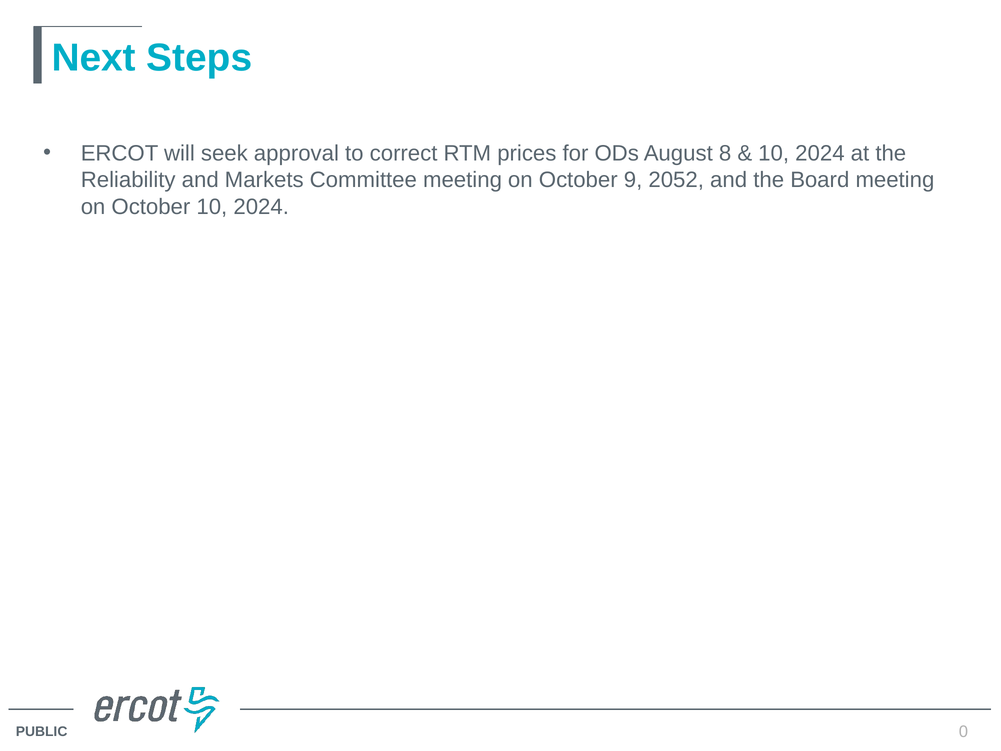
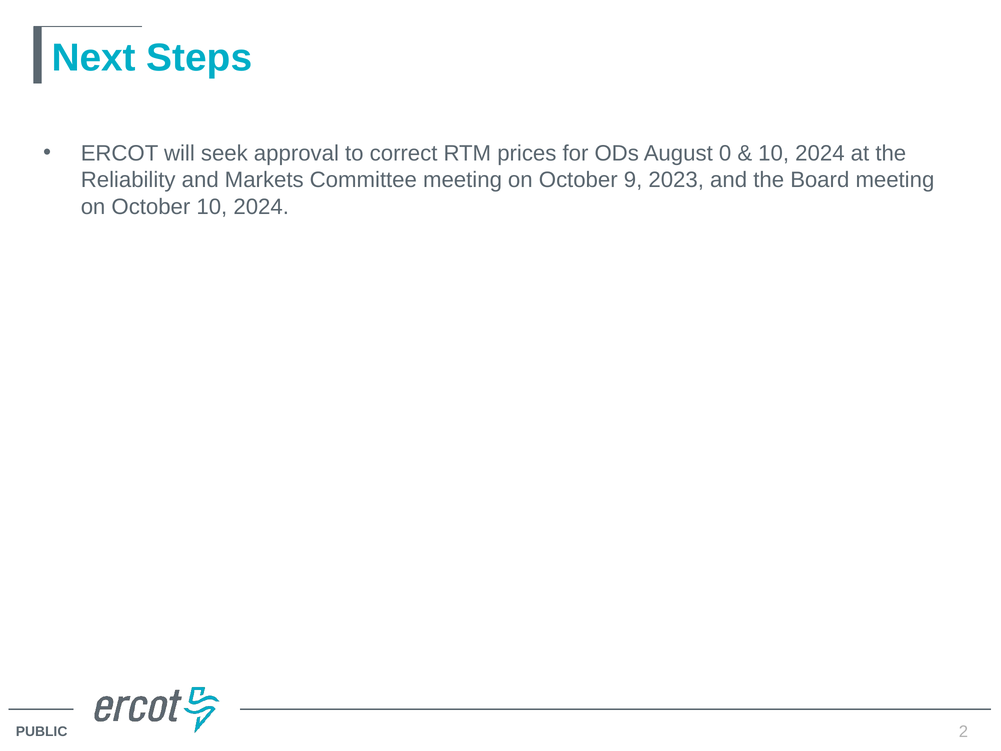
8: 8 -> 0
2052: 2052 -> 2023
0: 0 -> 2
